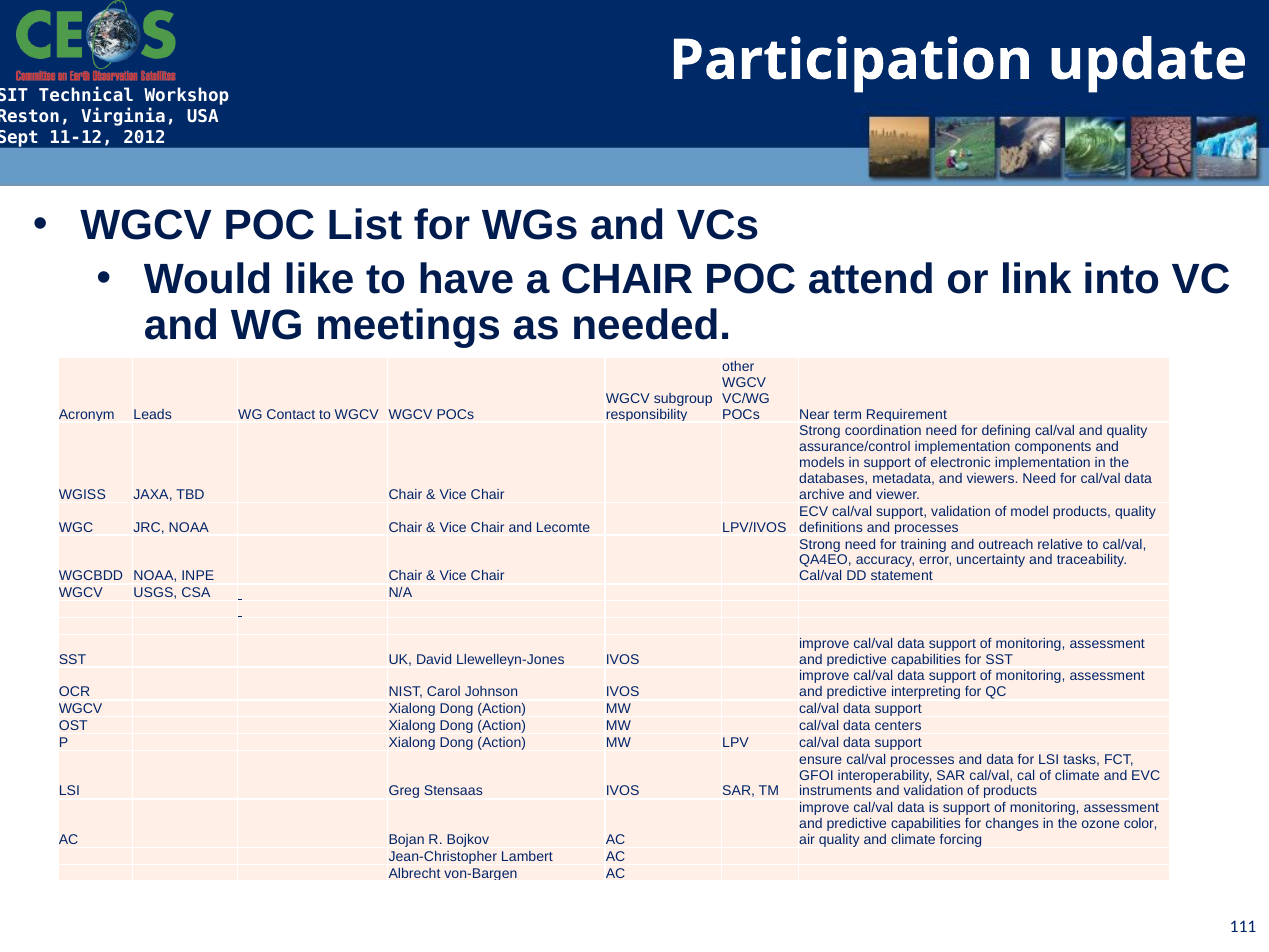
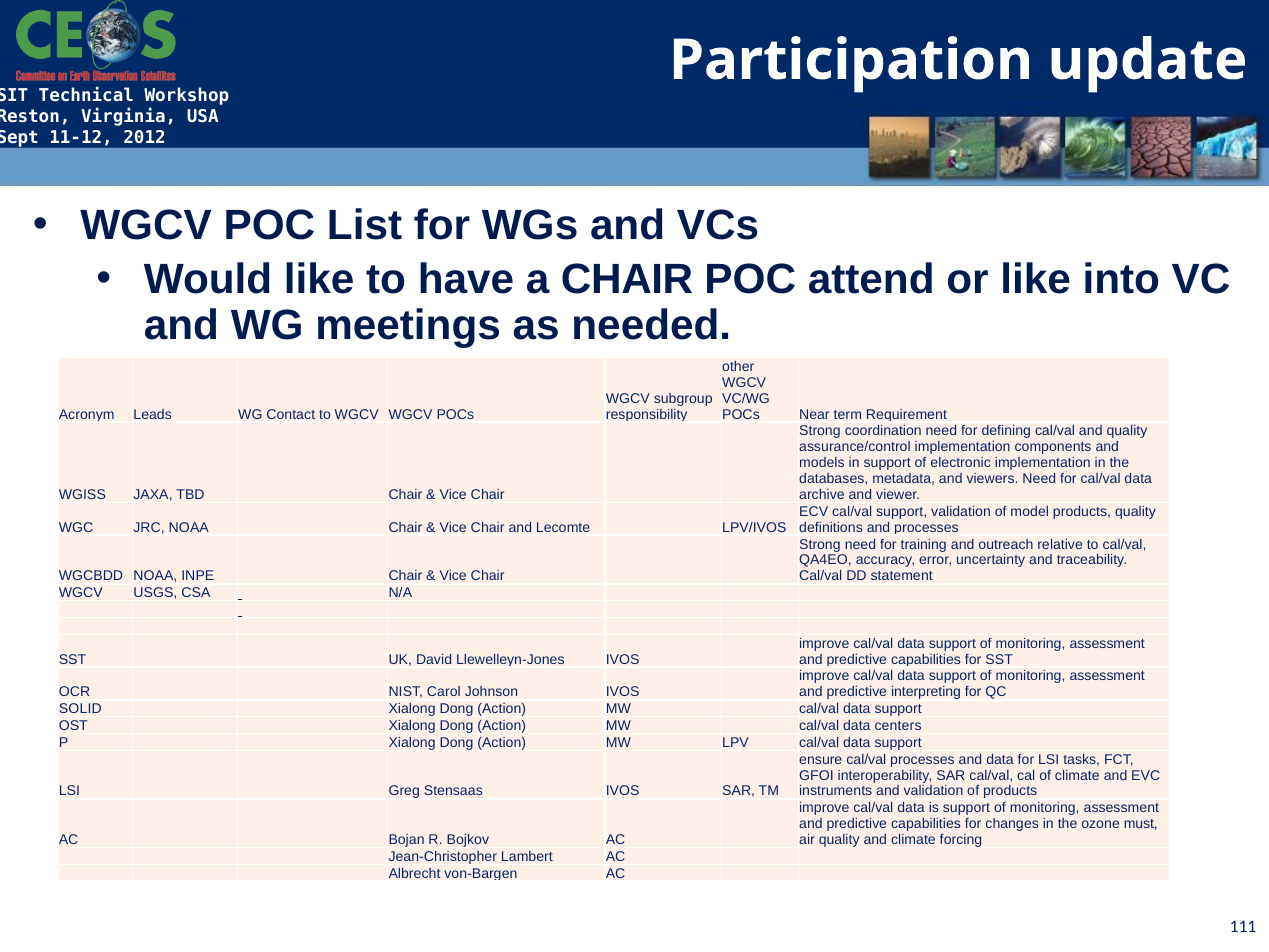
or link: link -> like
WGCV at (81, 709): WGCV -> SOLID
color: color -> must
